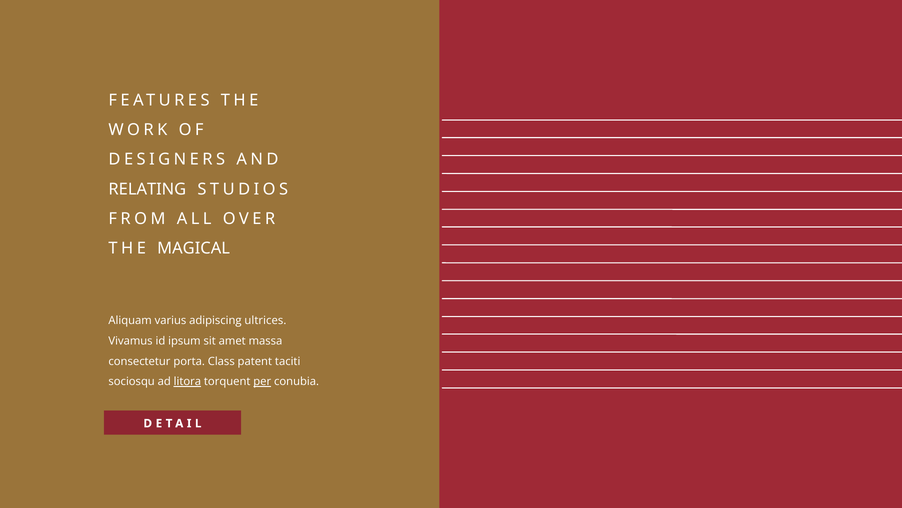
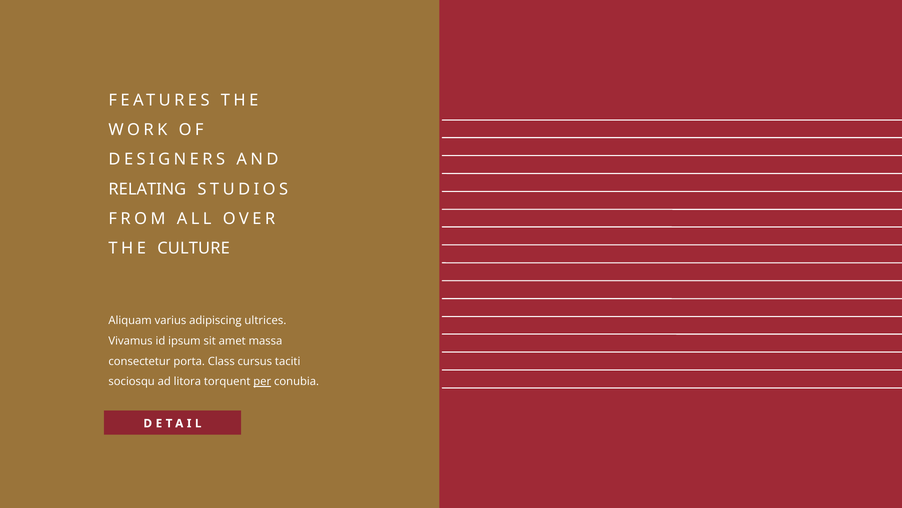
MAGICAL: MAGICAL -> CULTURE
patent: patent -> cursus
litora underline: present -> none
